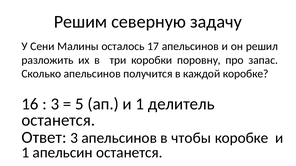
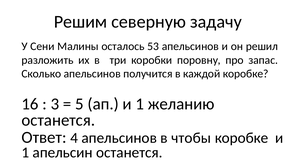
17: 17 -> 53
делитель: делитель -> желанию
Ответ 3: 3 -> 4
